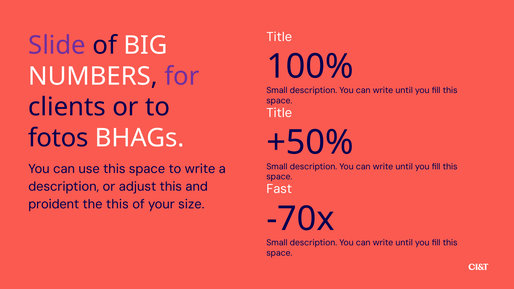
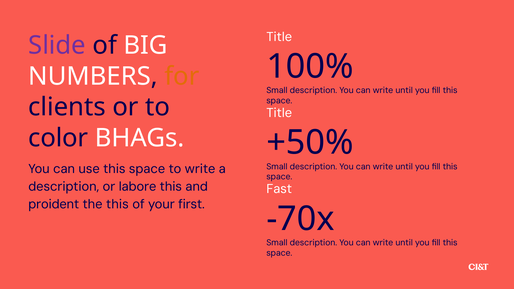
for colour: purple -> orange
fotos: fotos -> color
adjust: adjust -> labore
size: size -> first
